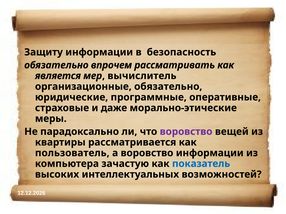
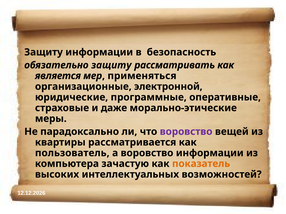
обязательно впрочем: впрочем -> защиту
вычислитель: вычислитель -> применяться
организационные обязательно: обязательно -> электронной
показатель colour: blue -> orange
